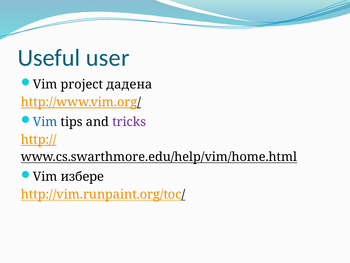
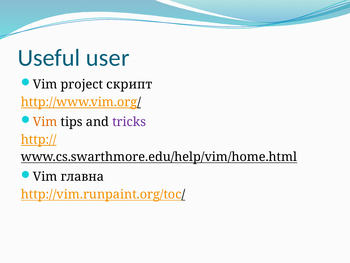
дадена: дадена -> скрипт
Vim at (45, 122) colour: blue -> orange
избере: избере -> главна
